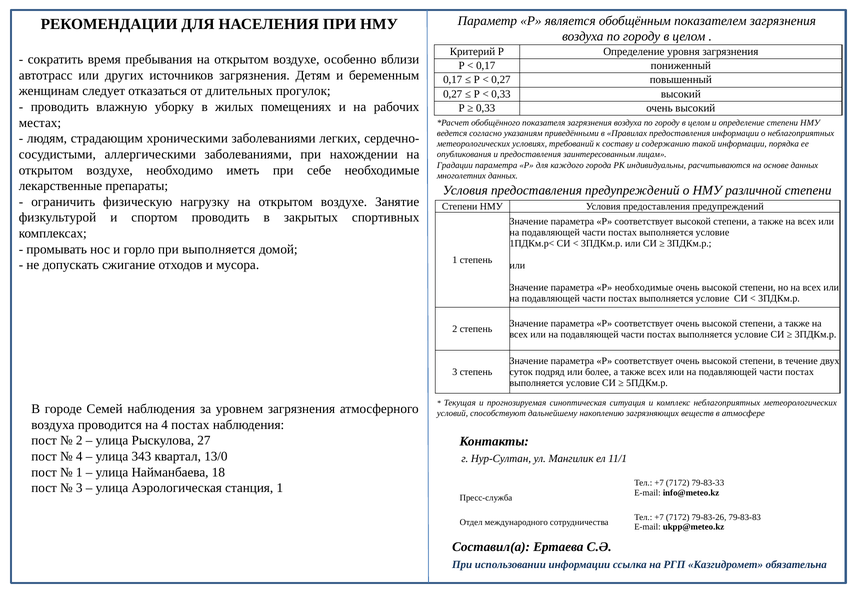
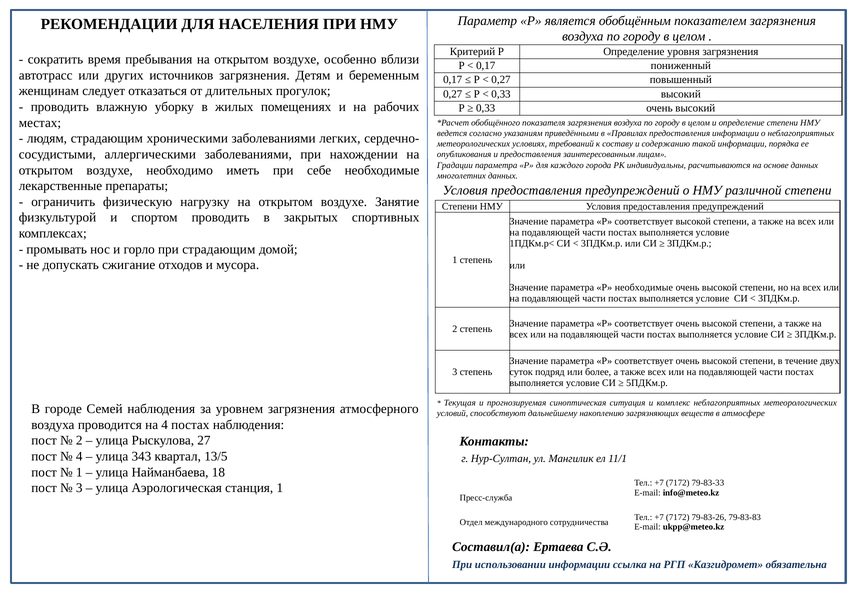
при выполняется: выполняется -> страдающим
13/0: 13/0 -> 13/5
